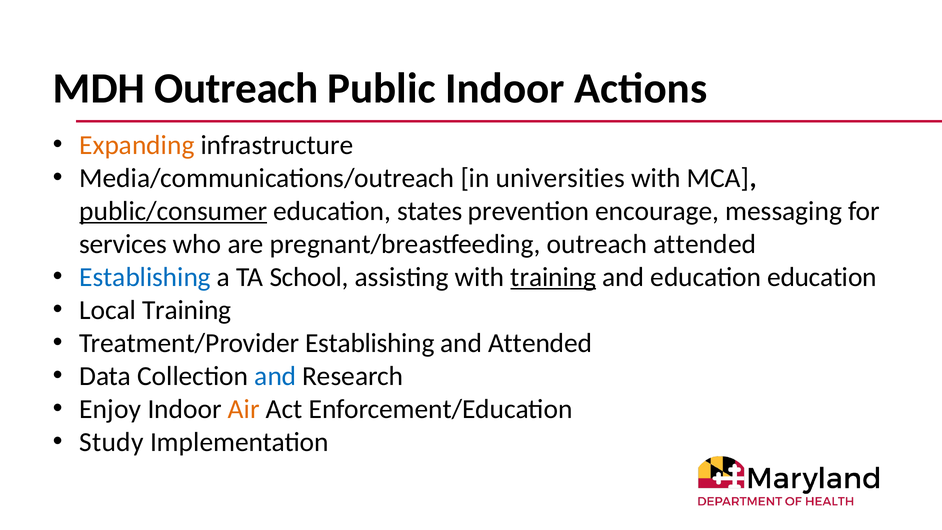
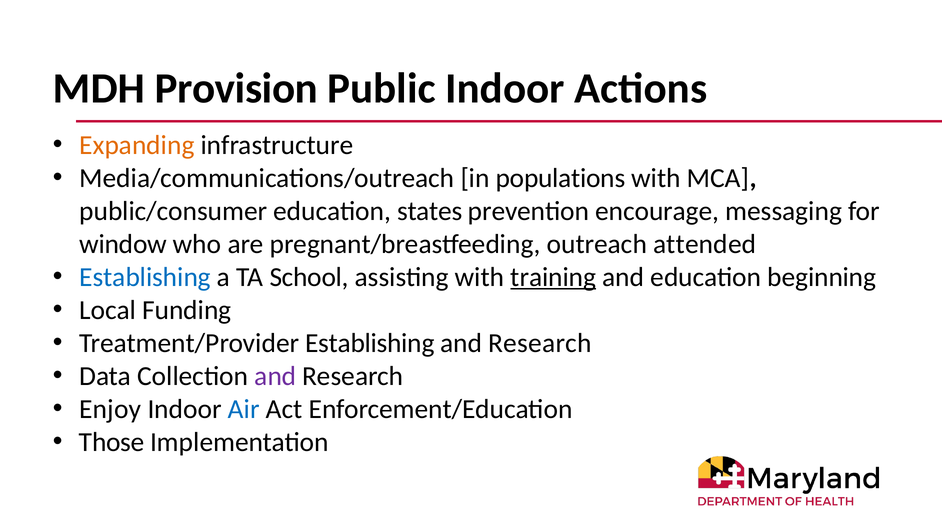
MDH Outreach: Outreach -> Provision
universities: universities -> populations
public/consumer underline: present -> none
services: services -> window
education education: education -> beginning
Local Training: Training -> Funding
Attended at (540, 343): Attended -> Research
and at (275, 376) colour: blue -> purple
Air colour: orange -> blue
Study: Study -> Those
